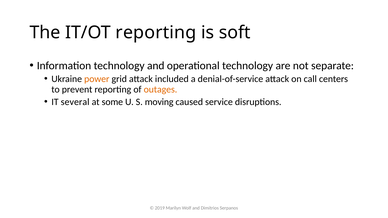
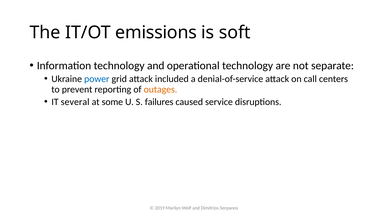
IT/OT reporting: reporting -> emissions
power colour: orange -> blue
moving: moving -> failures
